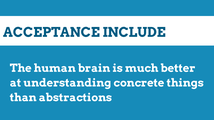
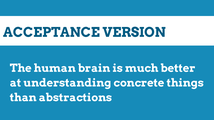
INCLUDE: INCLUDE -> VERSION
